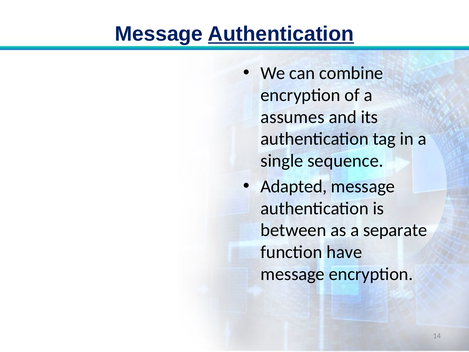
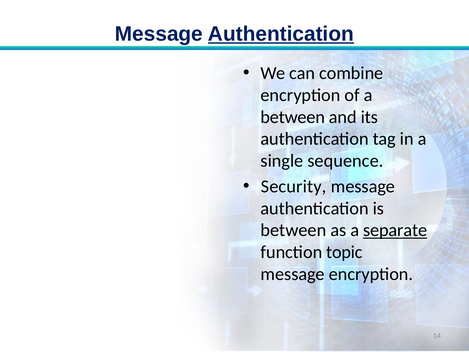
assumes at (293, 117): assumes -> between
Adapted: Adapted -> Security
separate underline: none -> present
have: have -> topic
